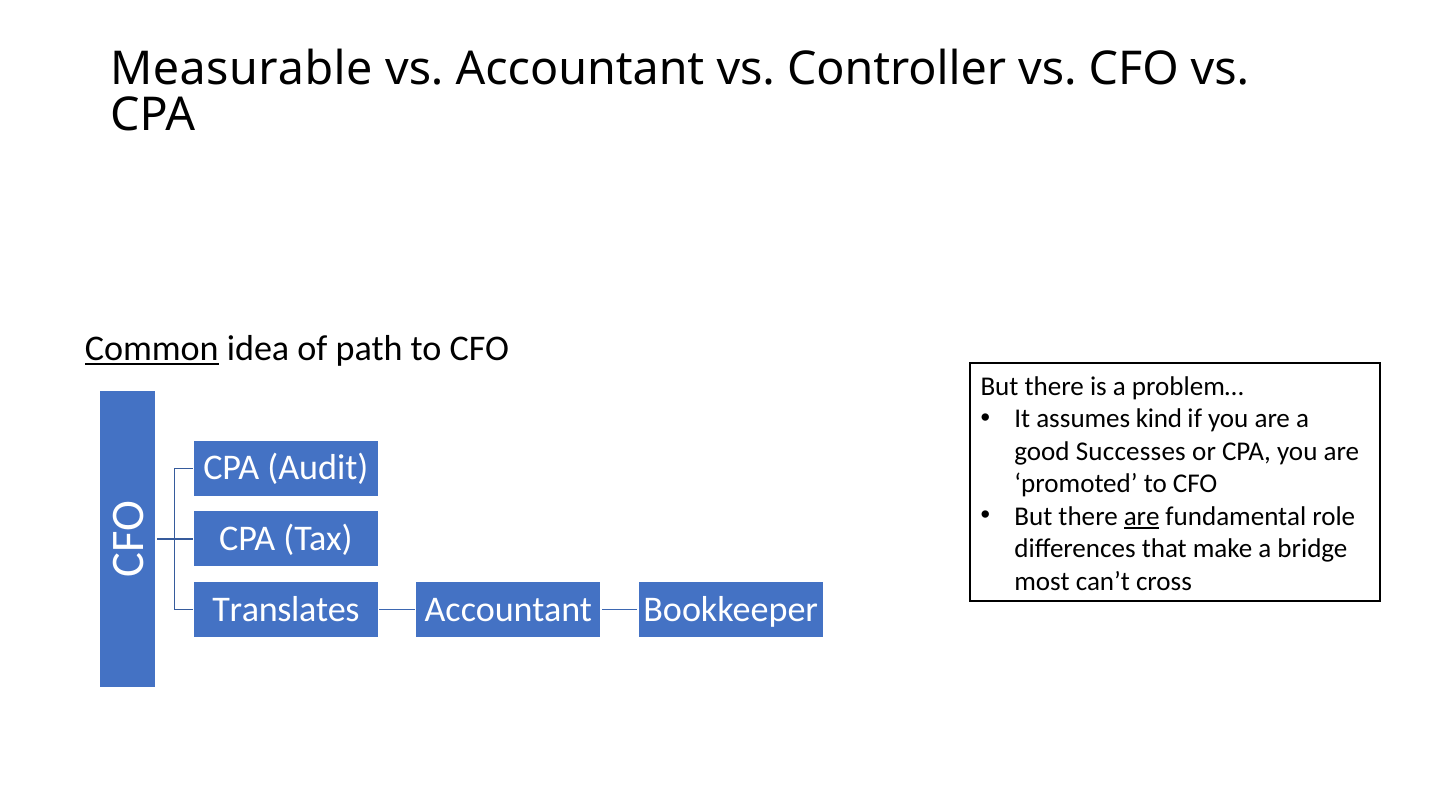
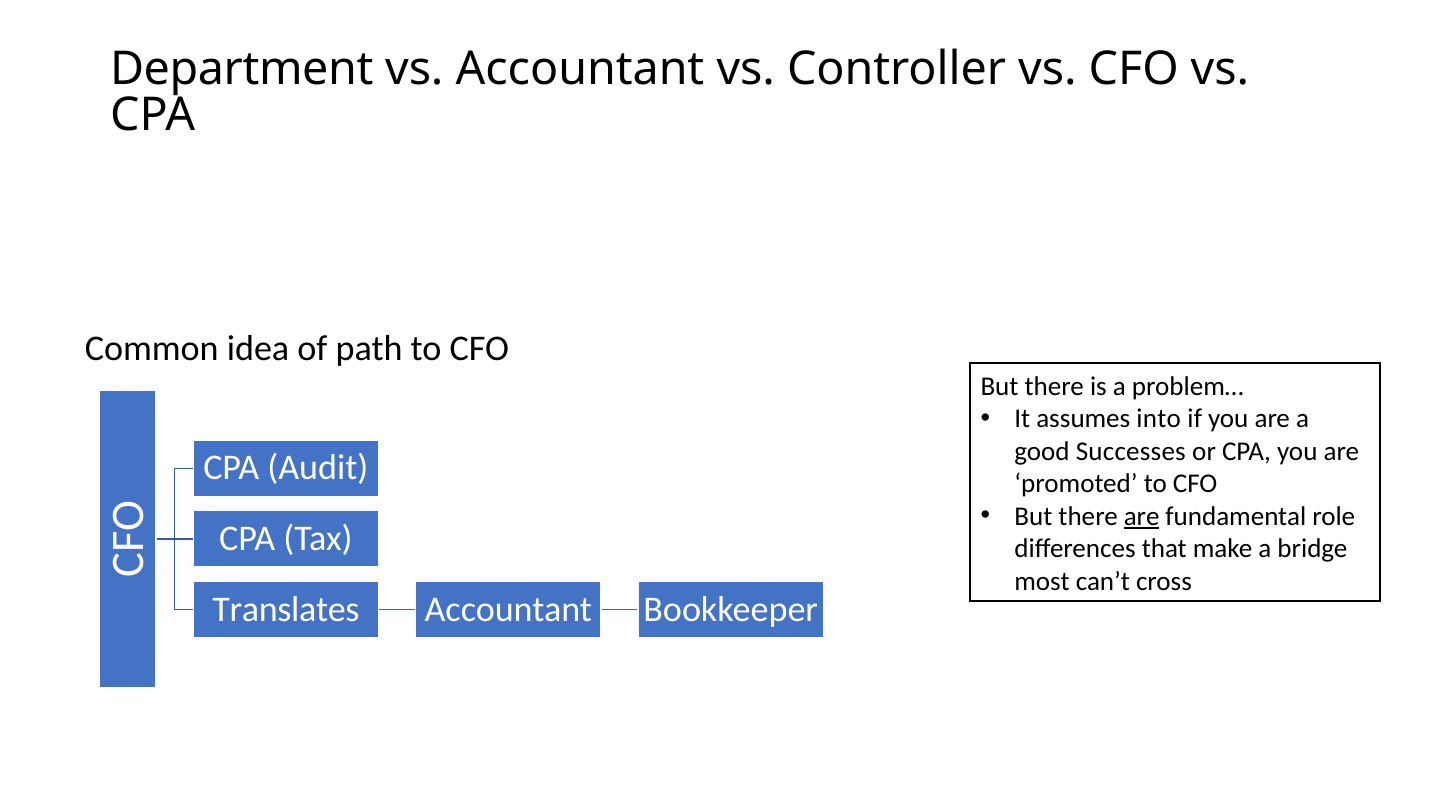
Measurable: Measurable -> Department
Common underline: present -> none
kind: kind -> into
